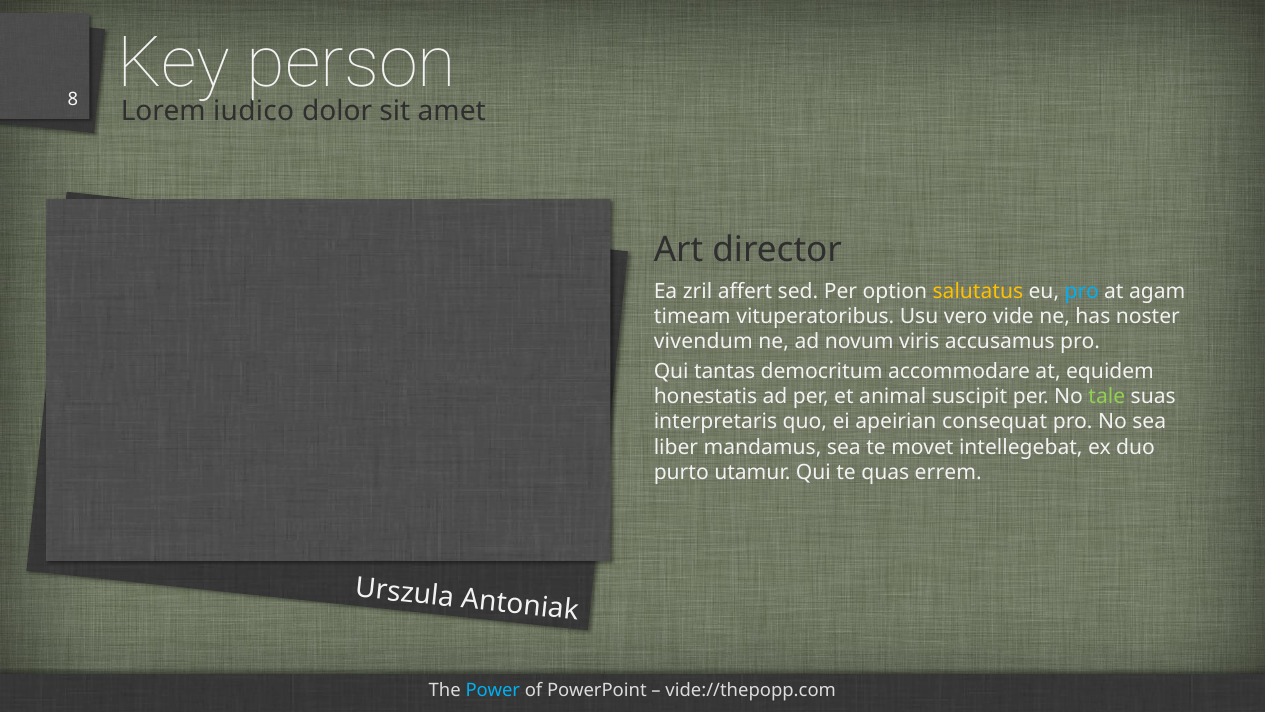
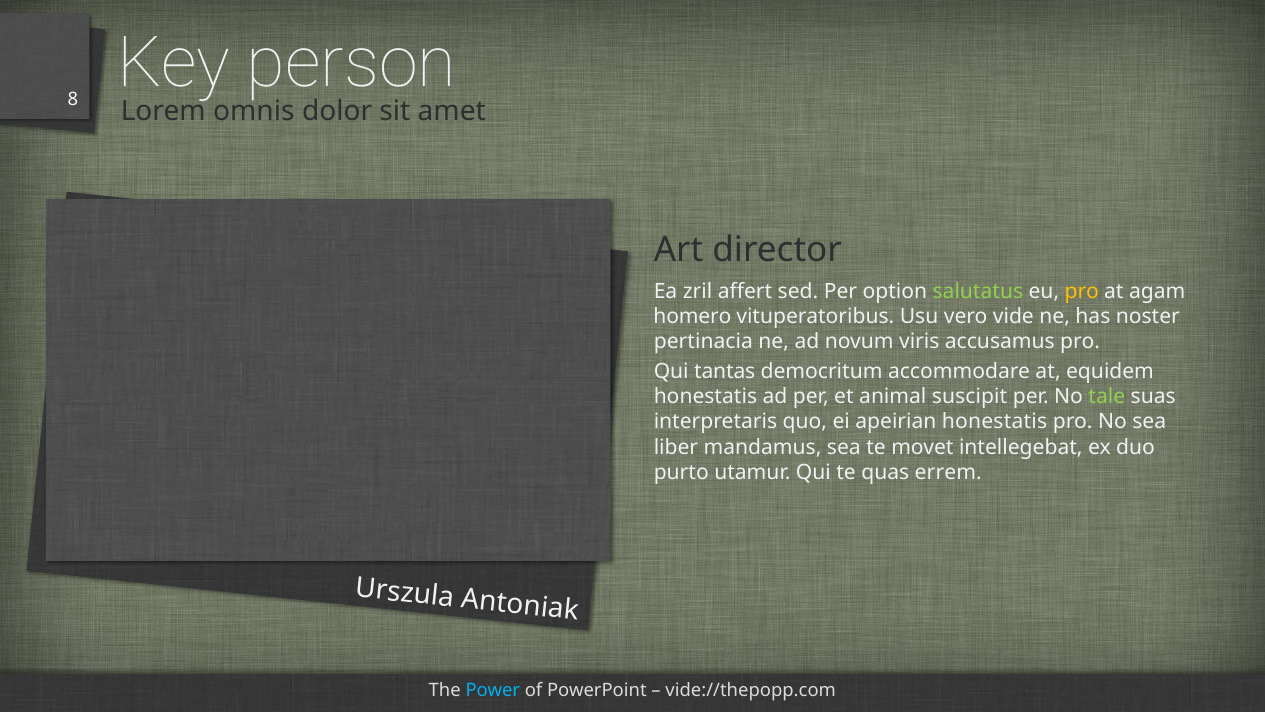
iudico: iudico -> omnis
salutatus colour: yellow -> light green
pro at (1082, 291) colour: light blue -> yellow
timeam: timeam -> homero
vivendum: vivendum -> pertinacia
apeirian consequat: consequat -> honestatis
